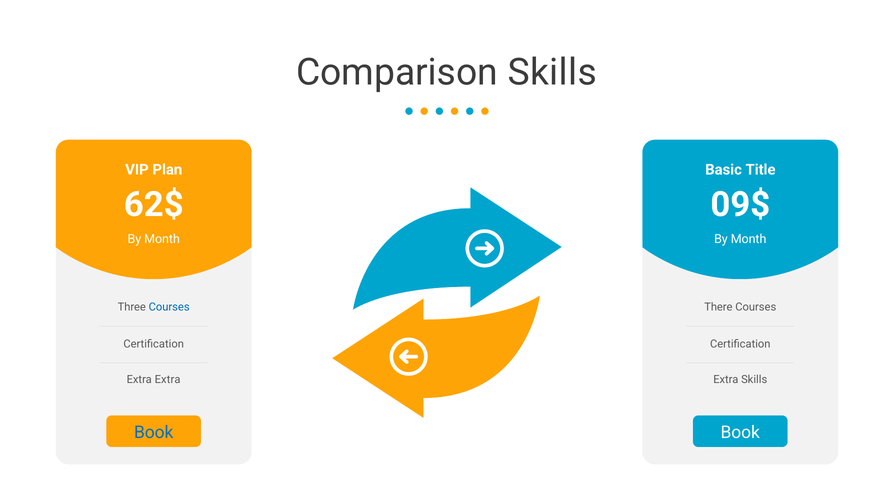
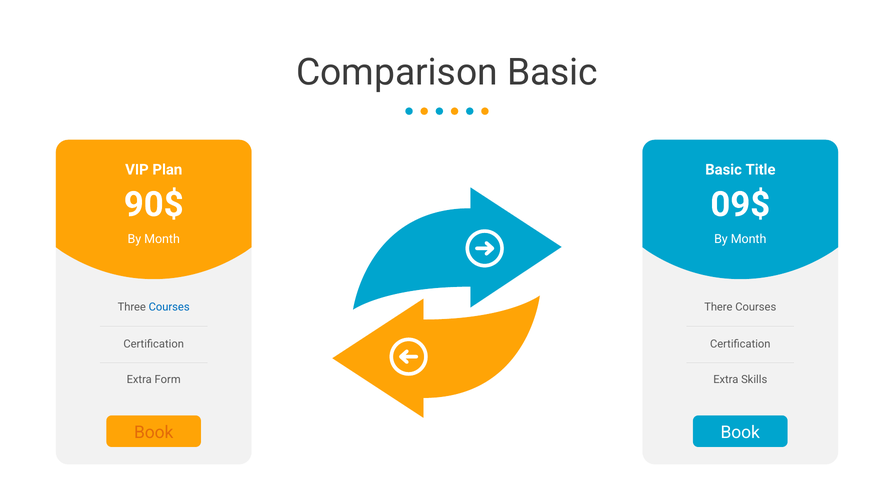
Comparison Skills: Skills -> Basic
62$: 62$ -> 90$
Extra Extra: Extra -> Form
Book at (154, 432) colour: blue -> orange
